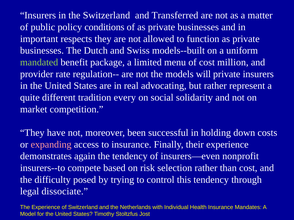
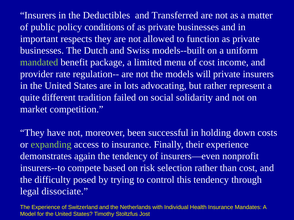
the Switzerland: Switzerland -> Deductibles
million: million -> income
real: real -> lots
every: every -> failed
expanding colour: pink -> light green
